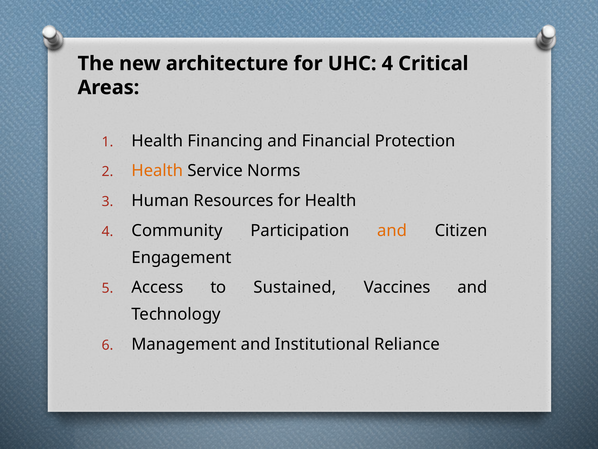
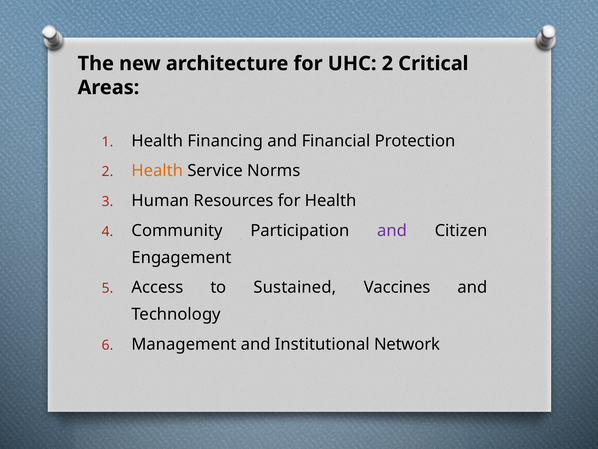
UHC 4: 4 -> 2
and at (392, 230) colour: orange -> purple
Reliance: Reliance -> Network
